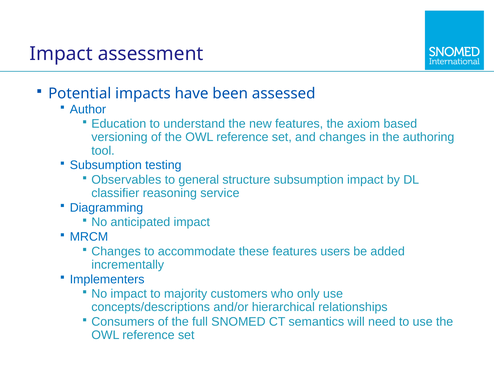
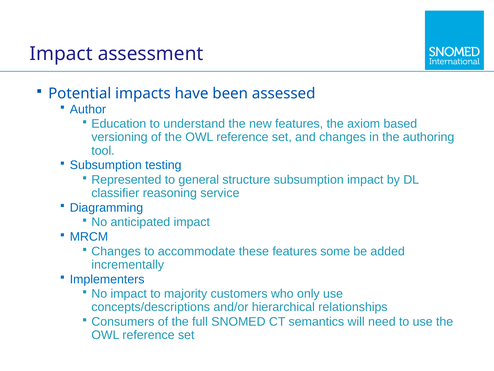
Observables: Observables -> Represented
users: users -> some
